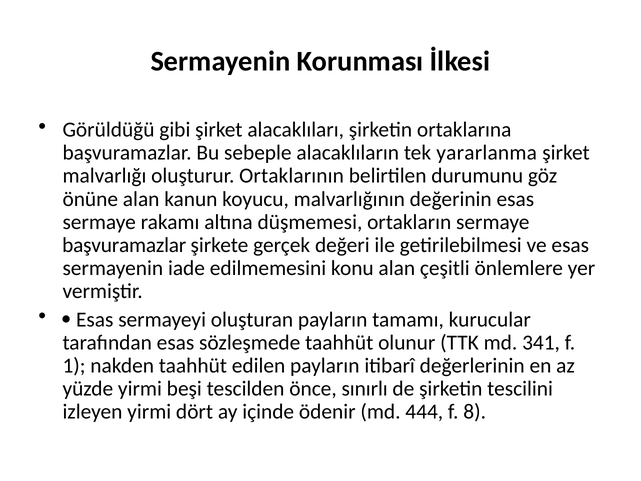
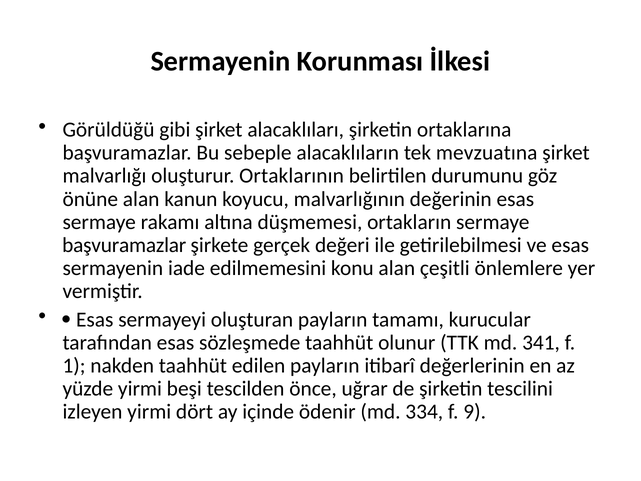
yararlanma: yararlanma -> mevzuatına
sınırlı: sınırlı -> uğrar
444: 444 -> 334
8: 8 -> 9
